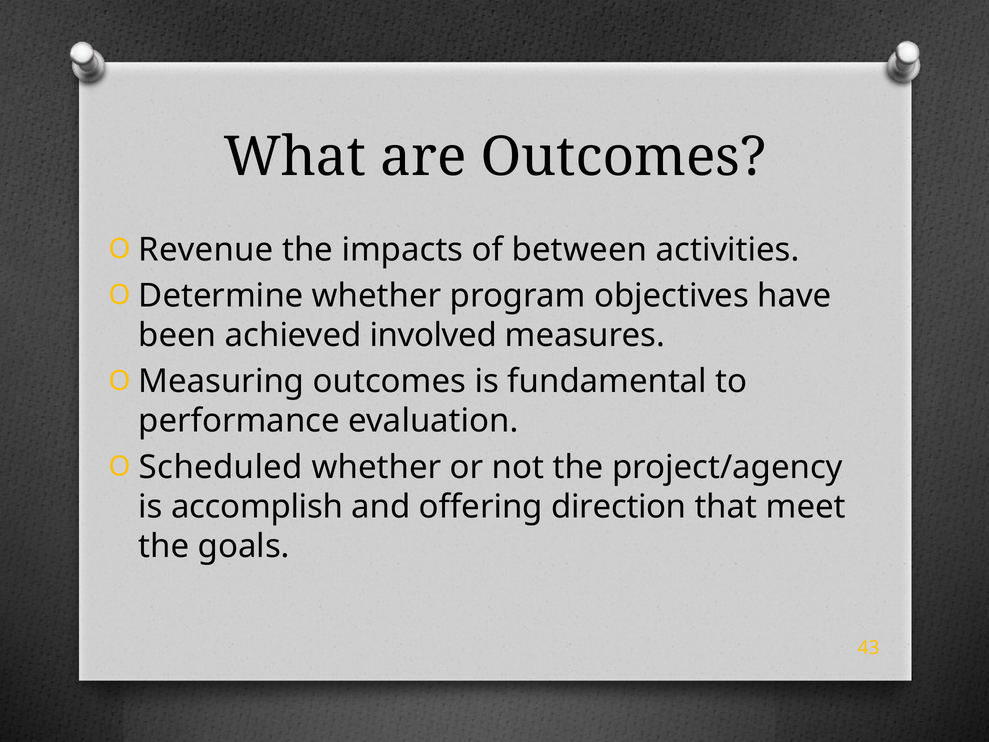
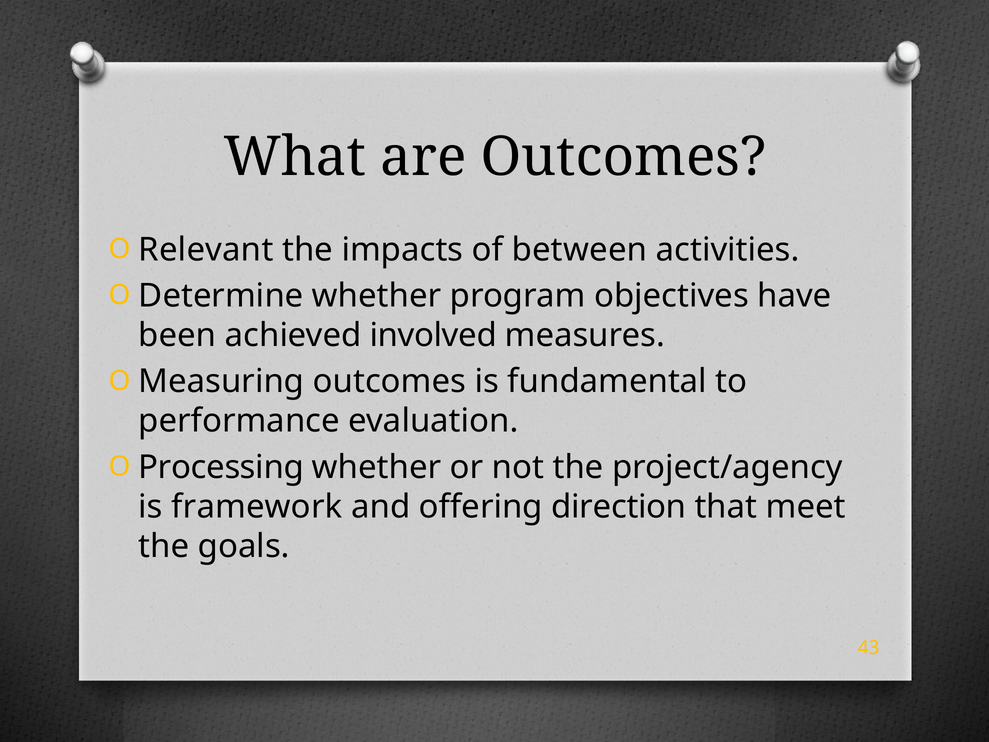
Revenue: Revenue -> Relevant
Scheduled: Scheduled -> Processing
accomplish: accomplish -> framework
